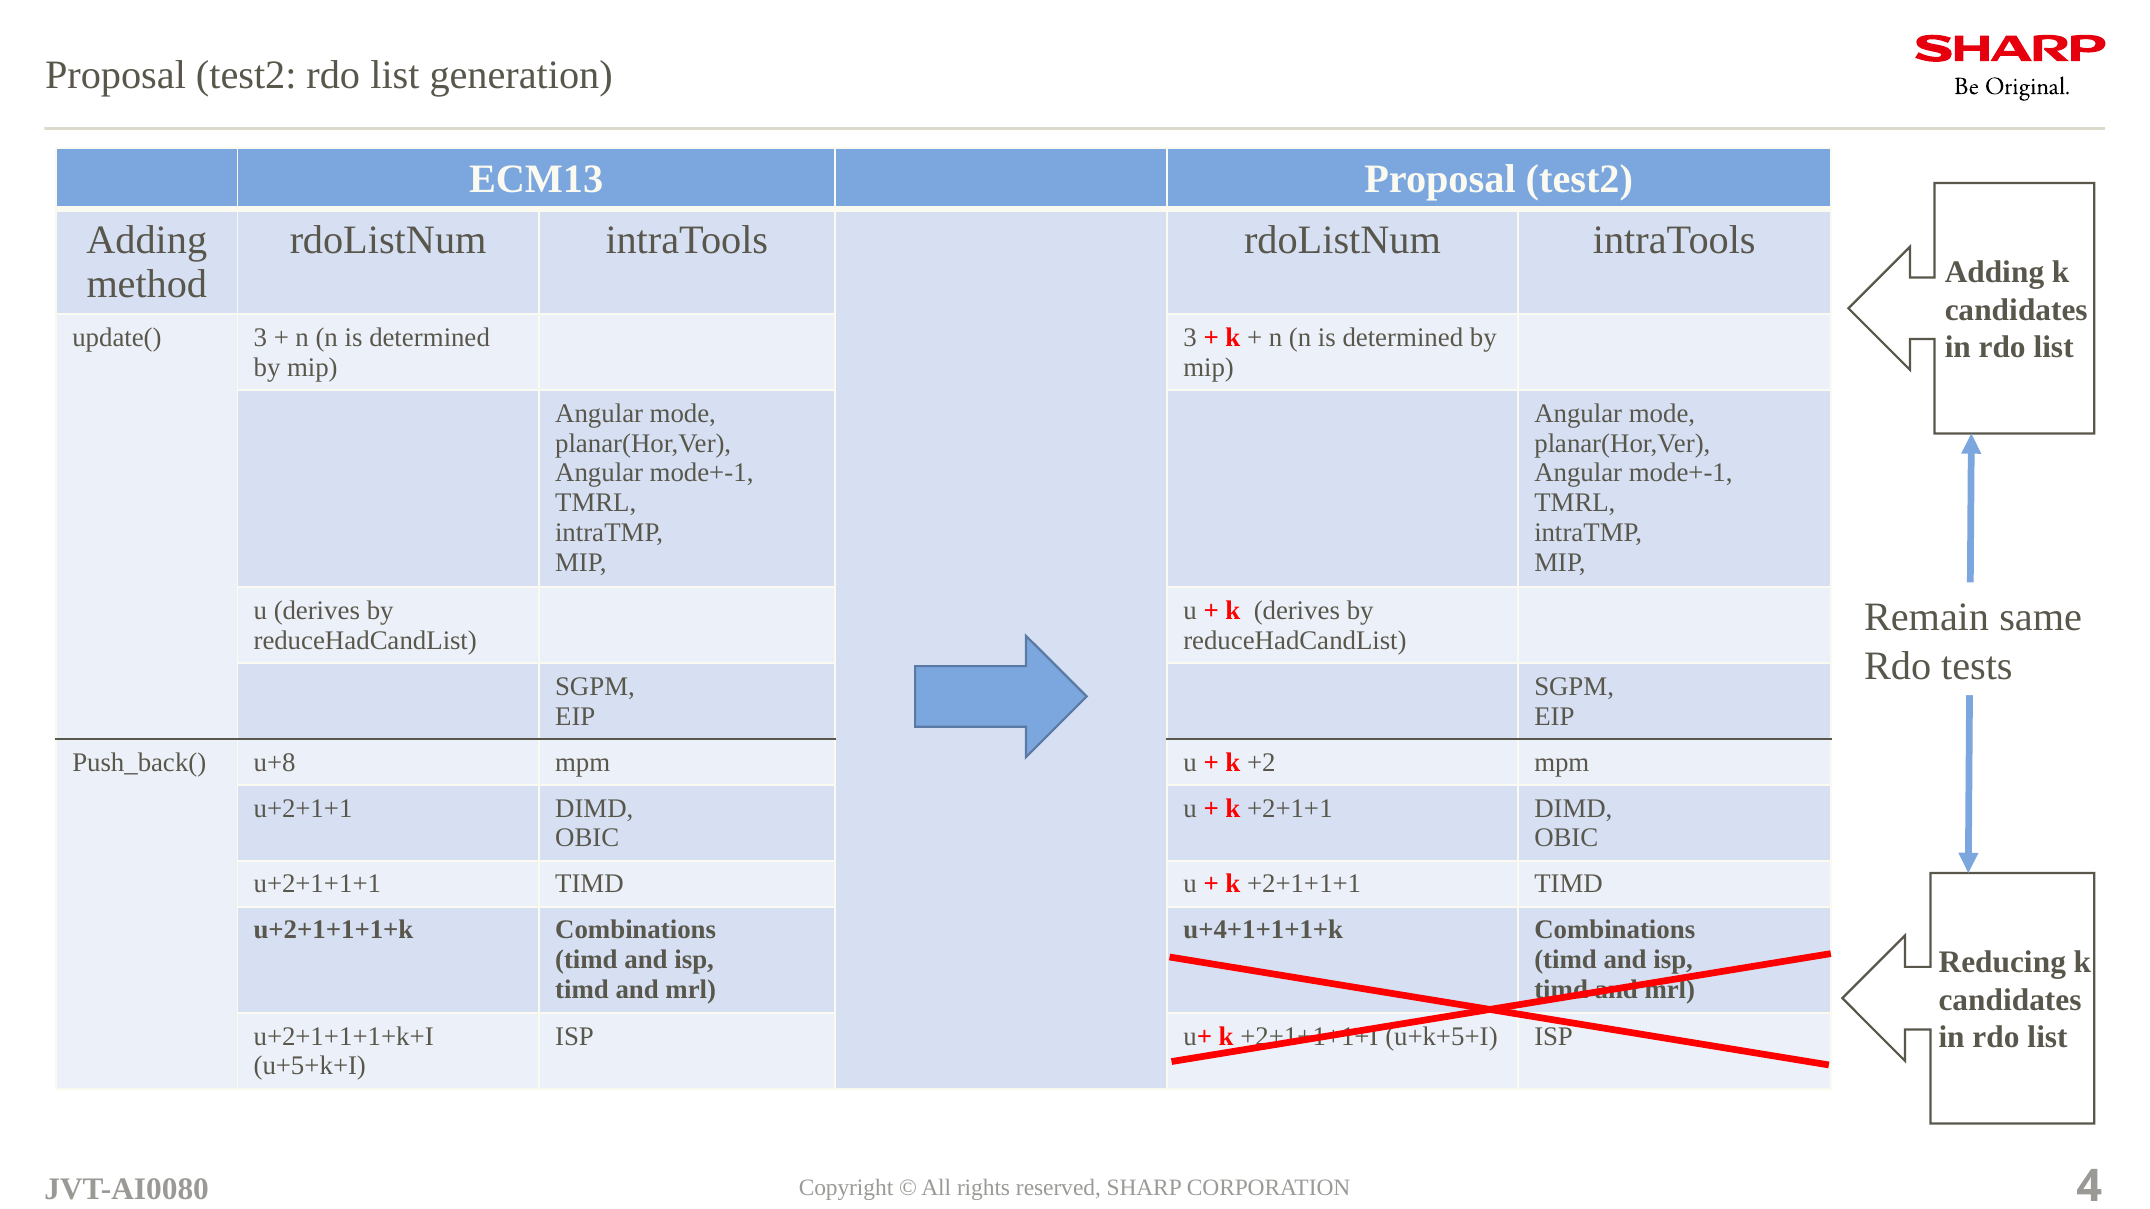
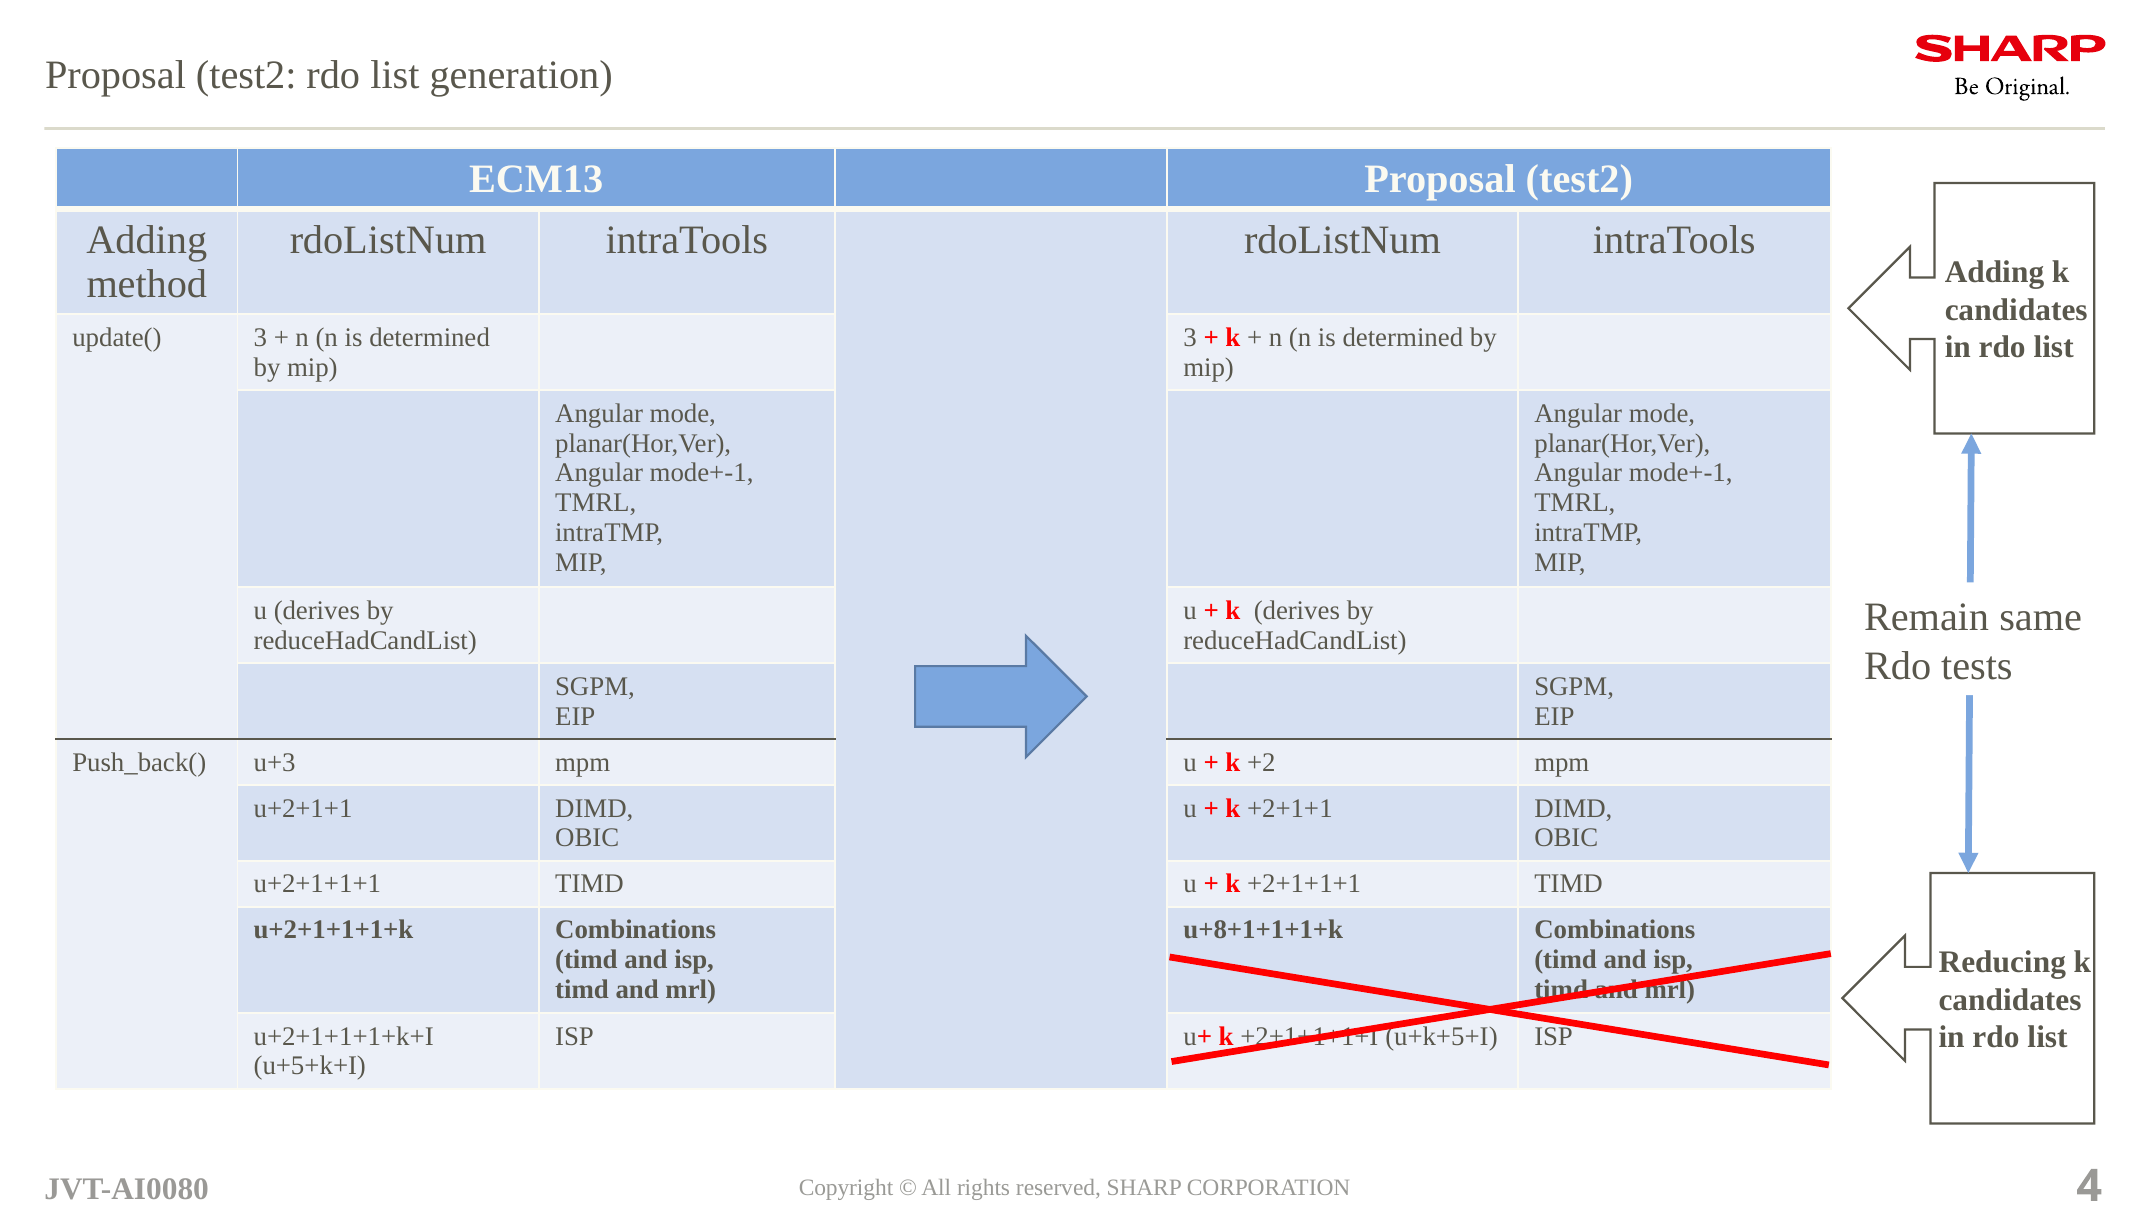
u+8: u+8 -> u+3
u+4+1+1+1+k: u+4+1+1+1+k -> u+8+1+1+1+k
